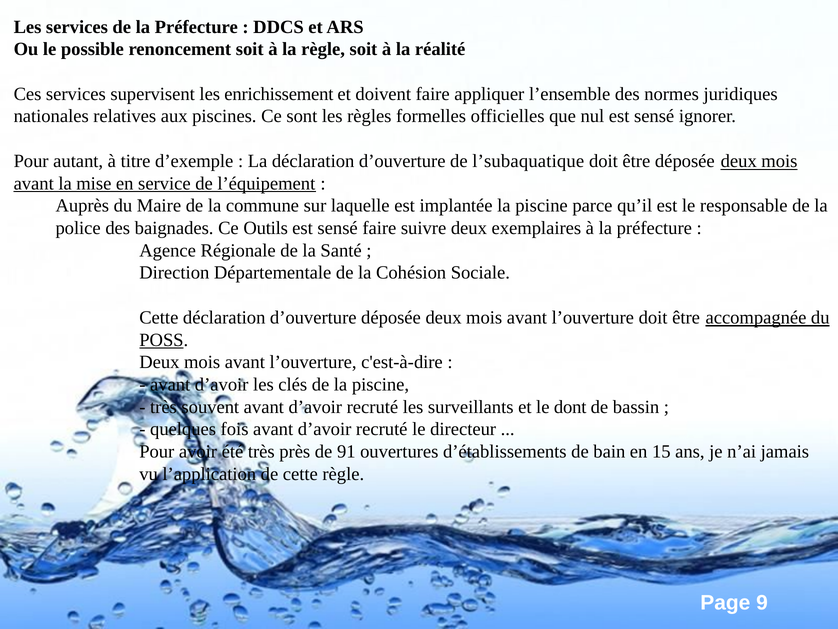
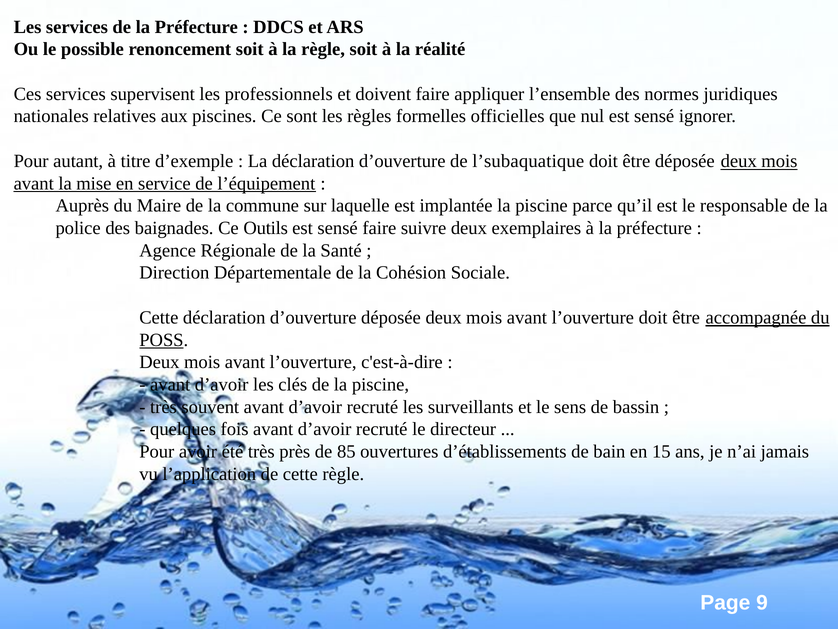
enrichissement: enrichissement -> professionnels
dont: dont -> sens
91: 91 -> 85
